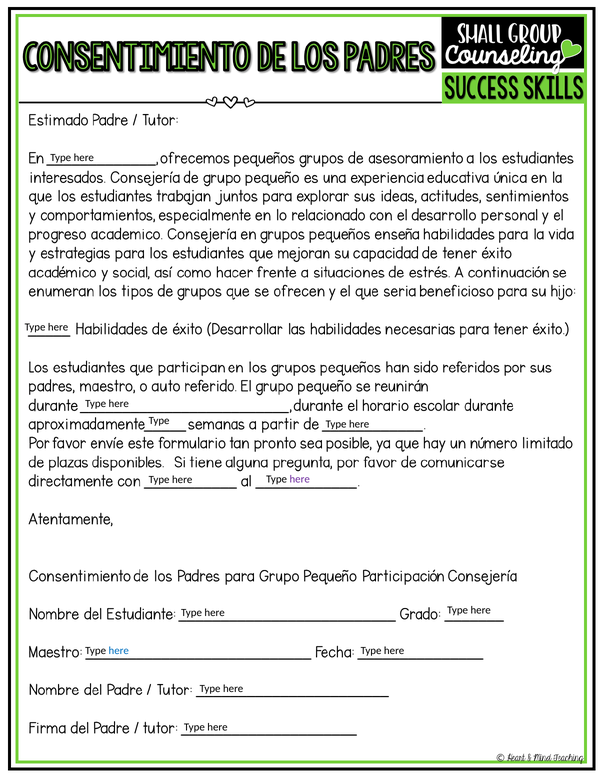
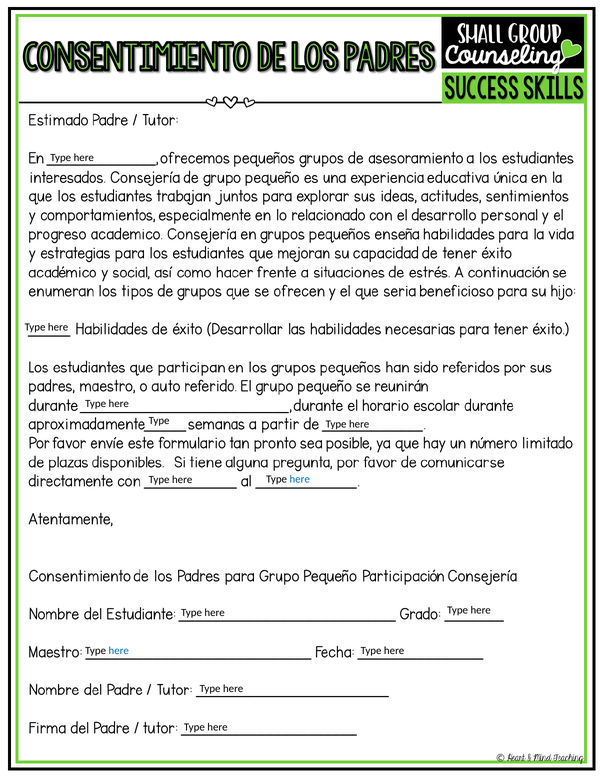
here at (300, 479) colour: purple -> blue
